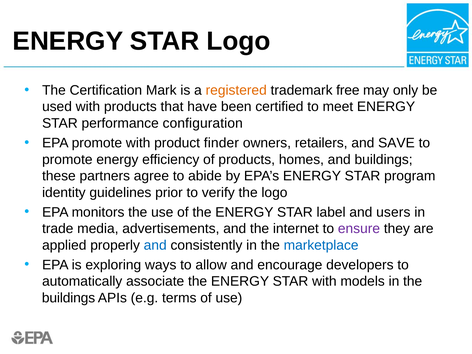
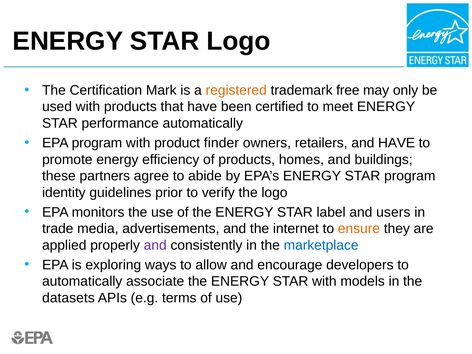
performance configuration: configuration -> automatically
EPA promote: promote -> program
and SAVE: SAVE -> HAVE
ensure colour: purple -> orange
and at (155, 245) colour: blue -> purple
buildings at (69, 298): buildings -> datasets
